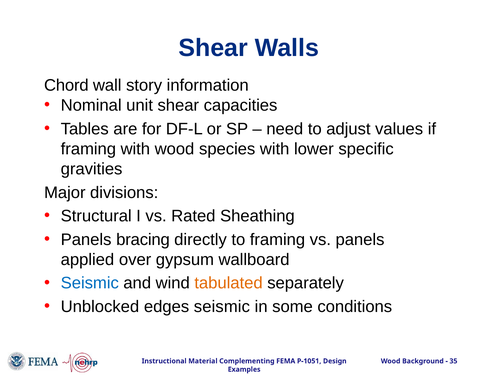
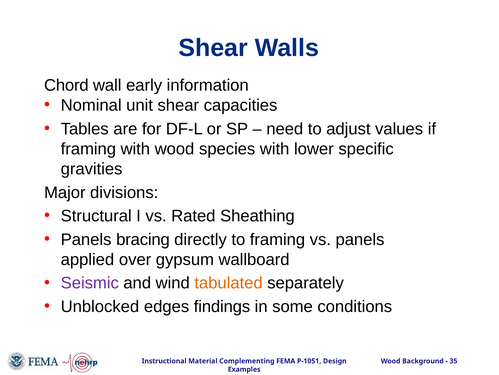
story: story -> early
Seismic at (90, 283) colour: blue -> purple
edges seismic: seismic -> findings
